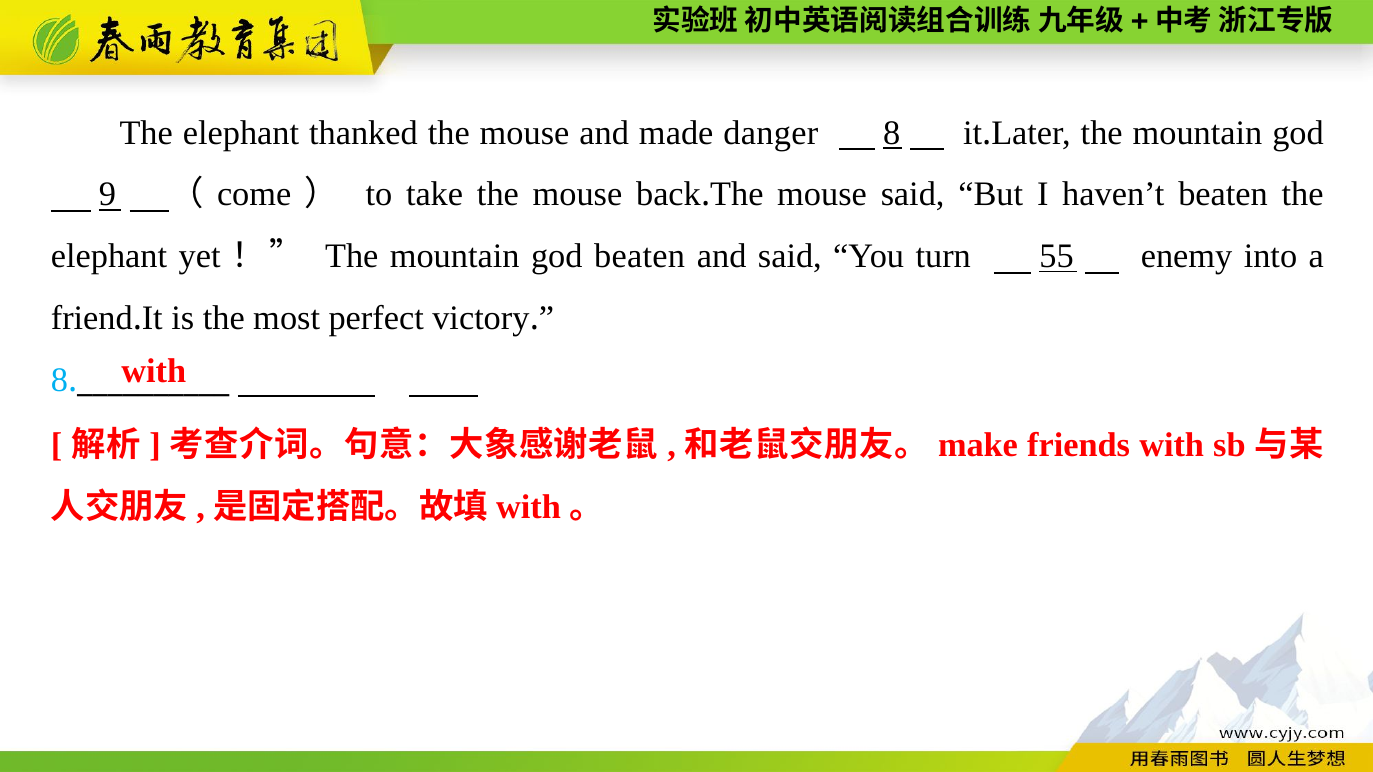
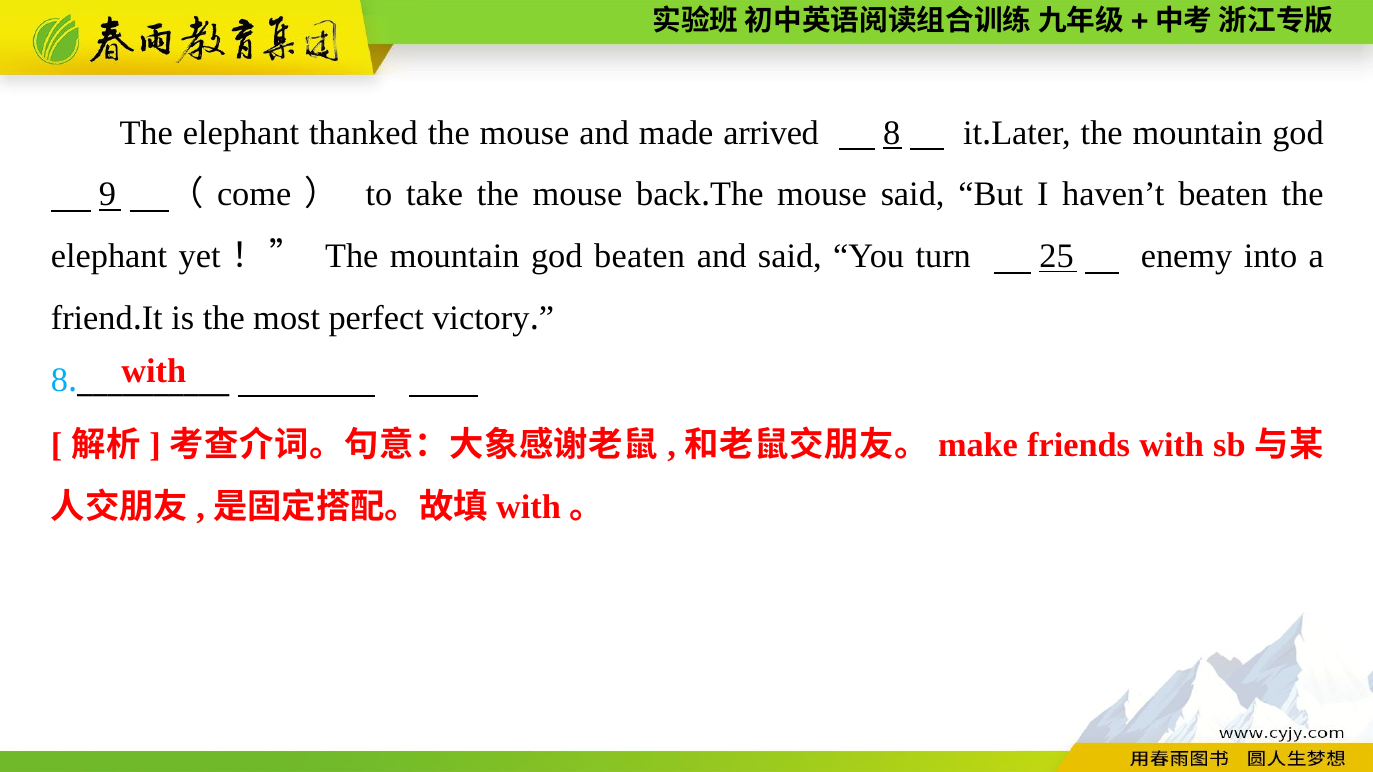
danger: danger -> arrived
55: 55 -> 25
